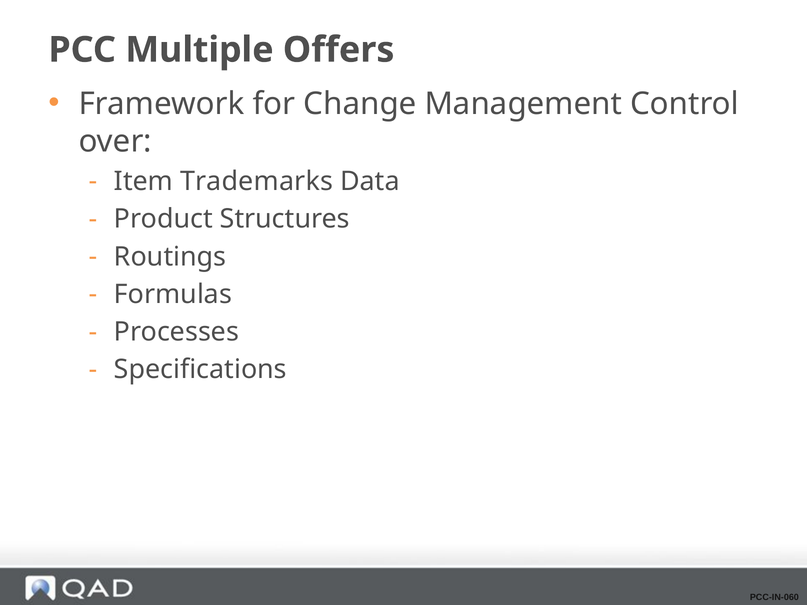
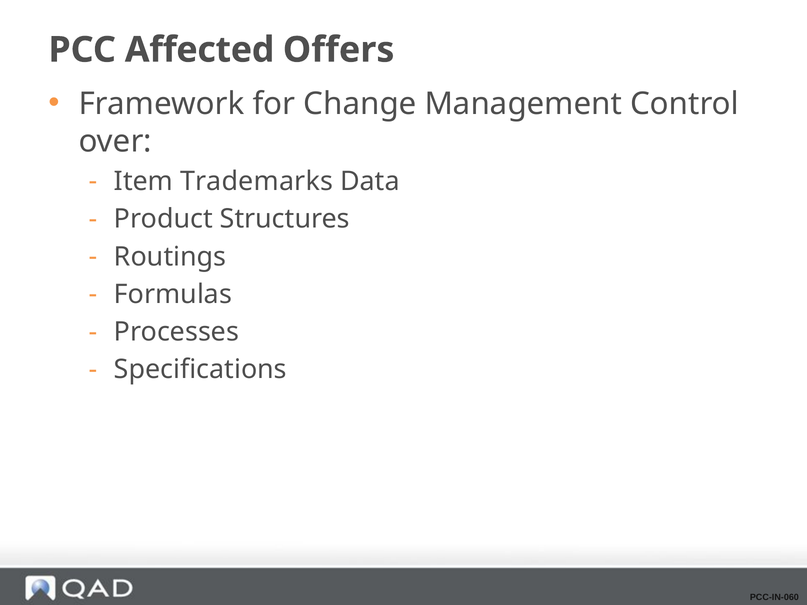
Multiple: Multiple -> Affected
